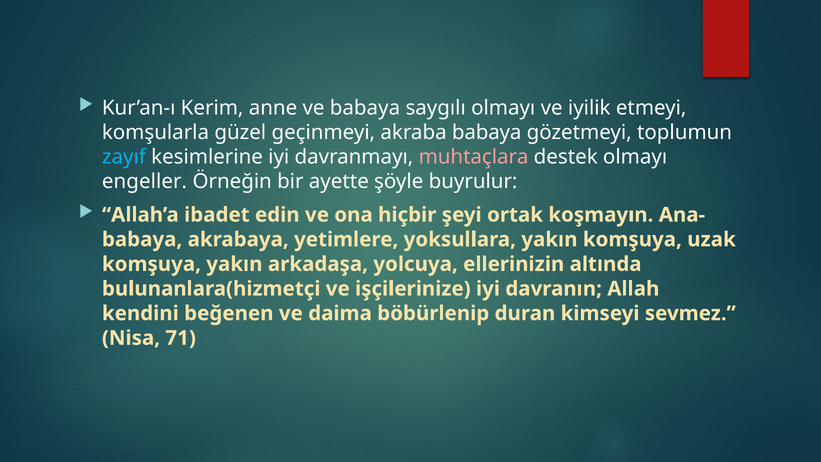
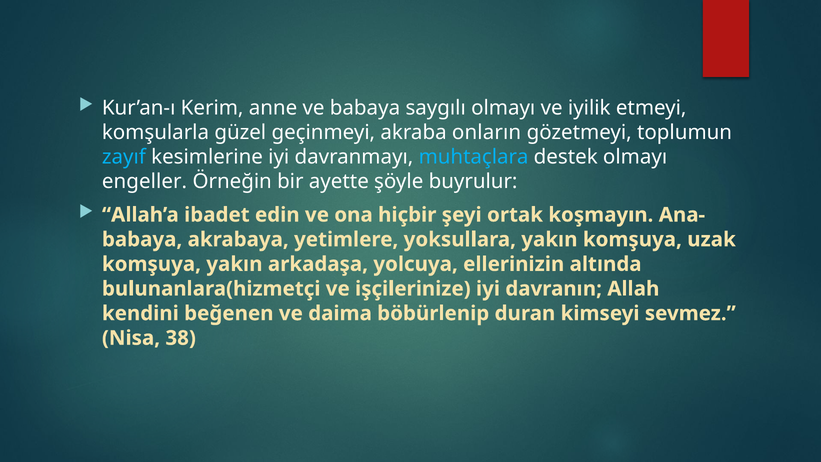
akraba babaya: babaya -> onların
muhtaçlara colour: pink -> light blue
71: 71 -> 38
